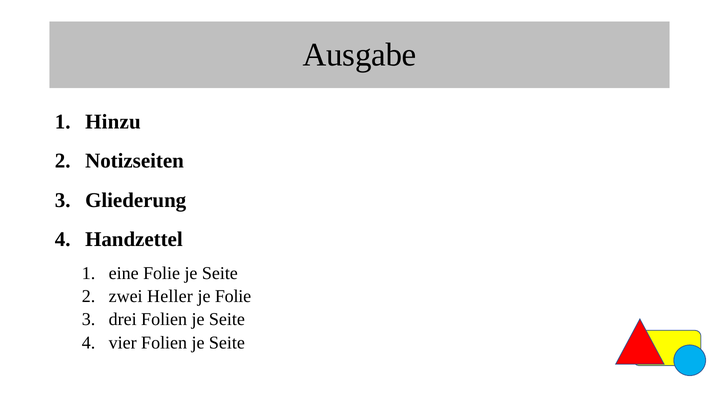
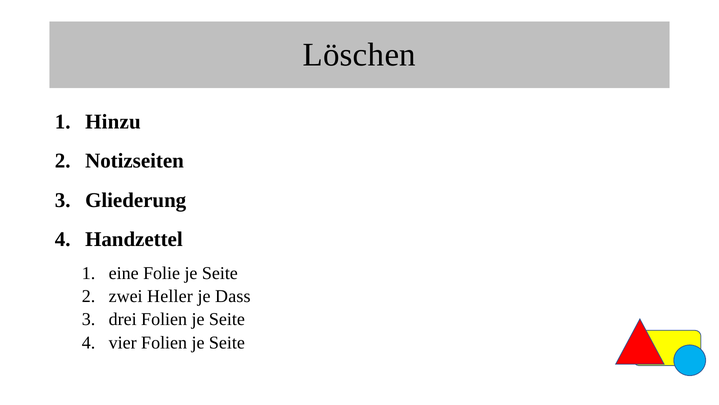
Ausgabe: Ausgabe -> Löschen
je Folie: Folie -> Dass
